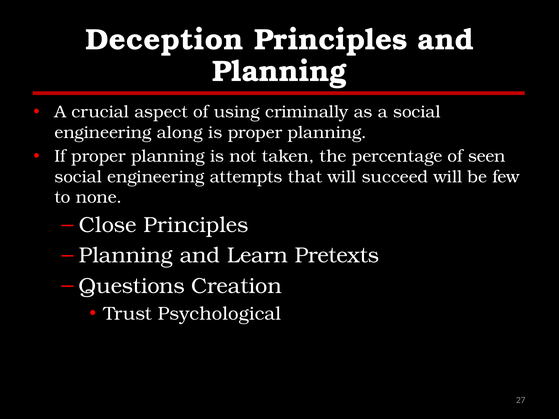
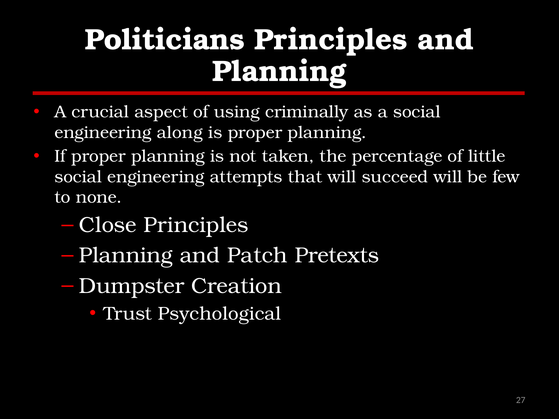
Deception: Deception -> Politicians
seen: seen -> little
Learn: Learn -> Patch
Questions: Questions -> Dumpster
